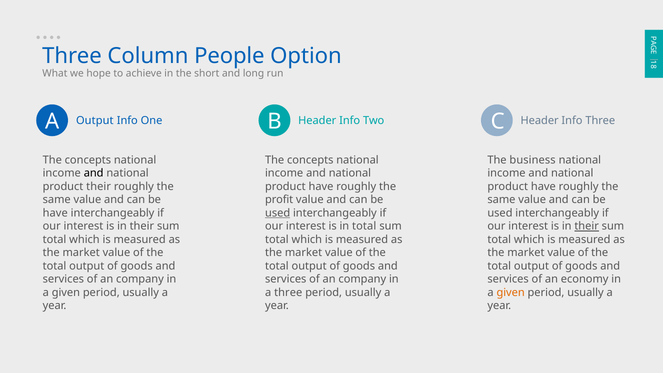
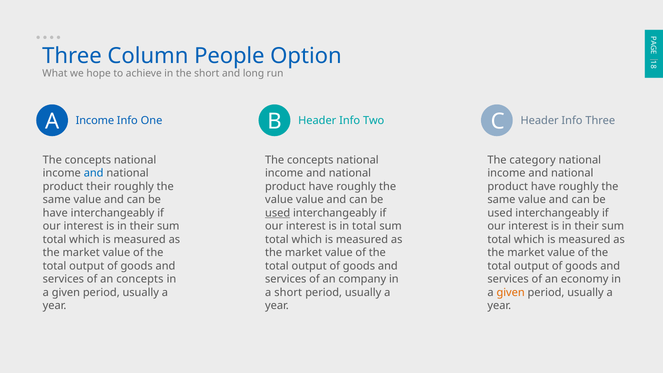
Output at (95, 121): Output -> Income
business: business -> category
and at (94, 173) colour: black -> blue
profit at (279, 200): profit -> value
their at (587, 226) underline: present -> none
company at (140, 279): company -> concepts
a three: three -> short
